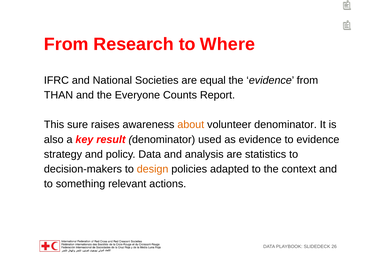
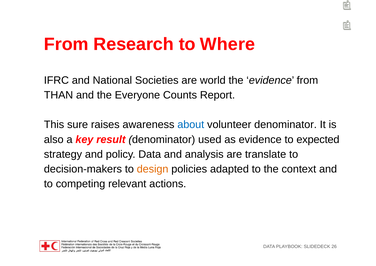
equal: equal -> world
about colour: orange -> blue
to evidence: evidence -> expected
statistics: statistics -> translate
something: something -> competing
